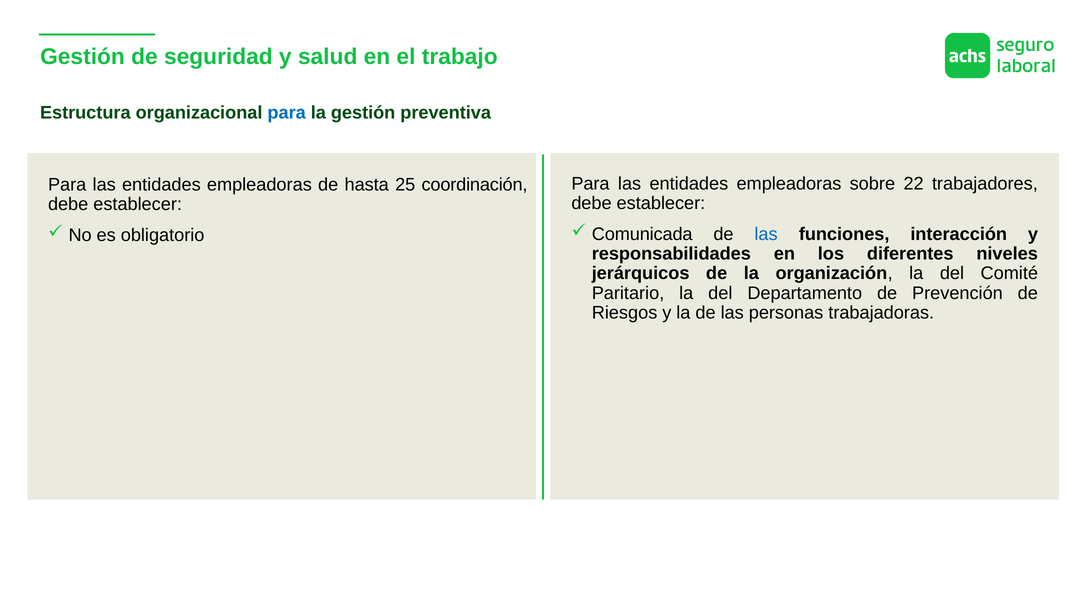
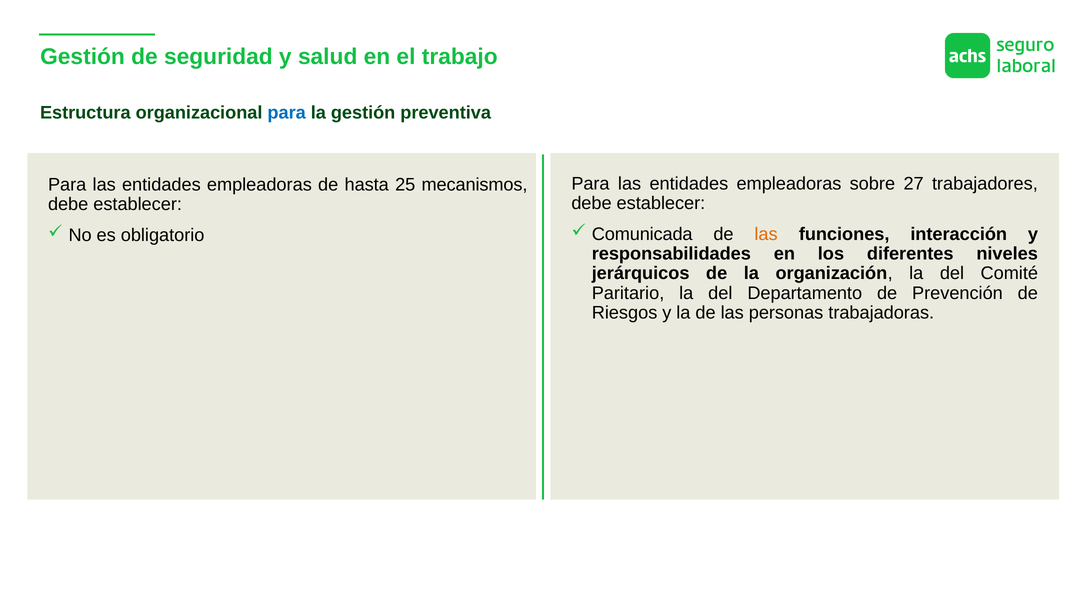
22: 22 -> 27
coordinación: coordinación -> mecanismos
las at (766, 234) colour: blue -> orange
